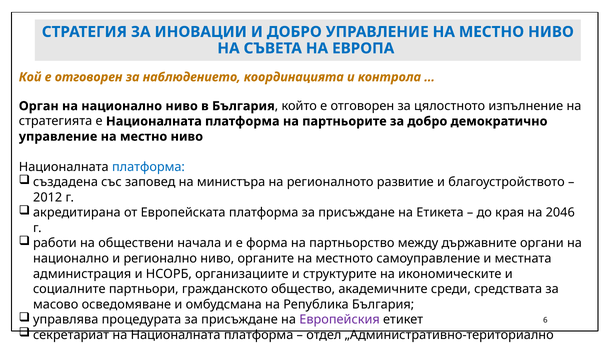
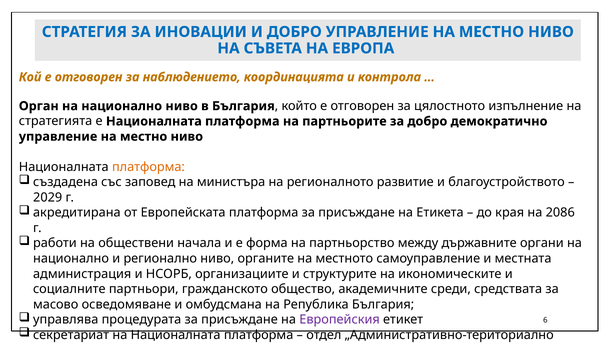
платформа at (148, 167) colour: blue -> orange
2012: 2012 -> 2029
2046: 2046 -> 2086
